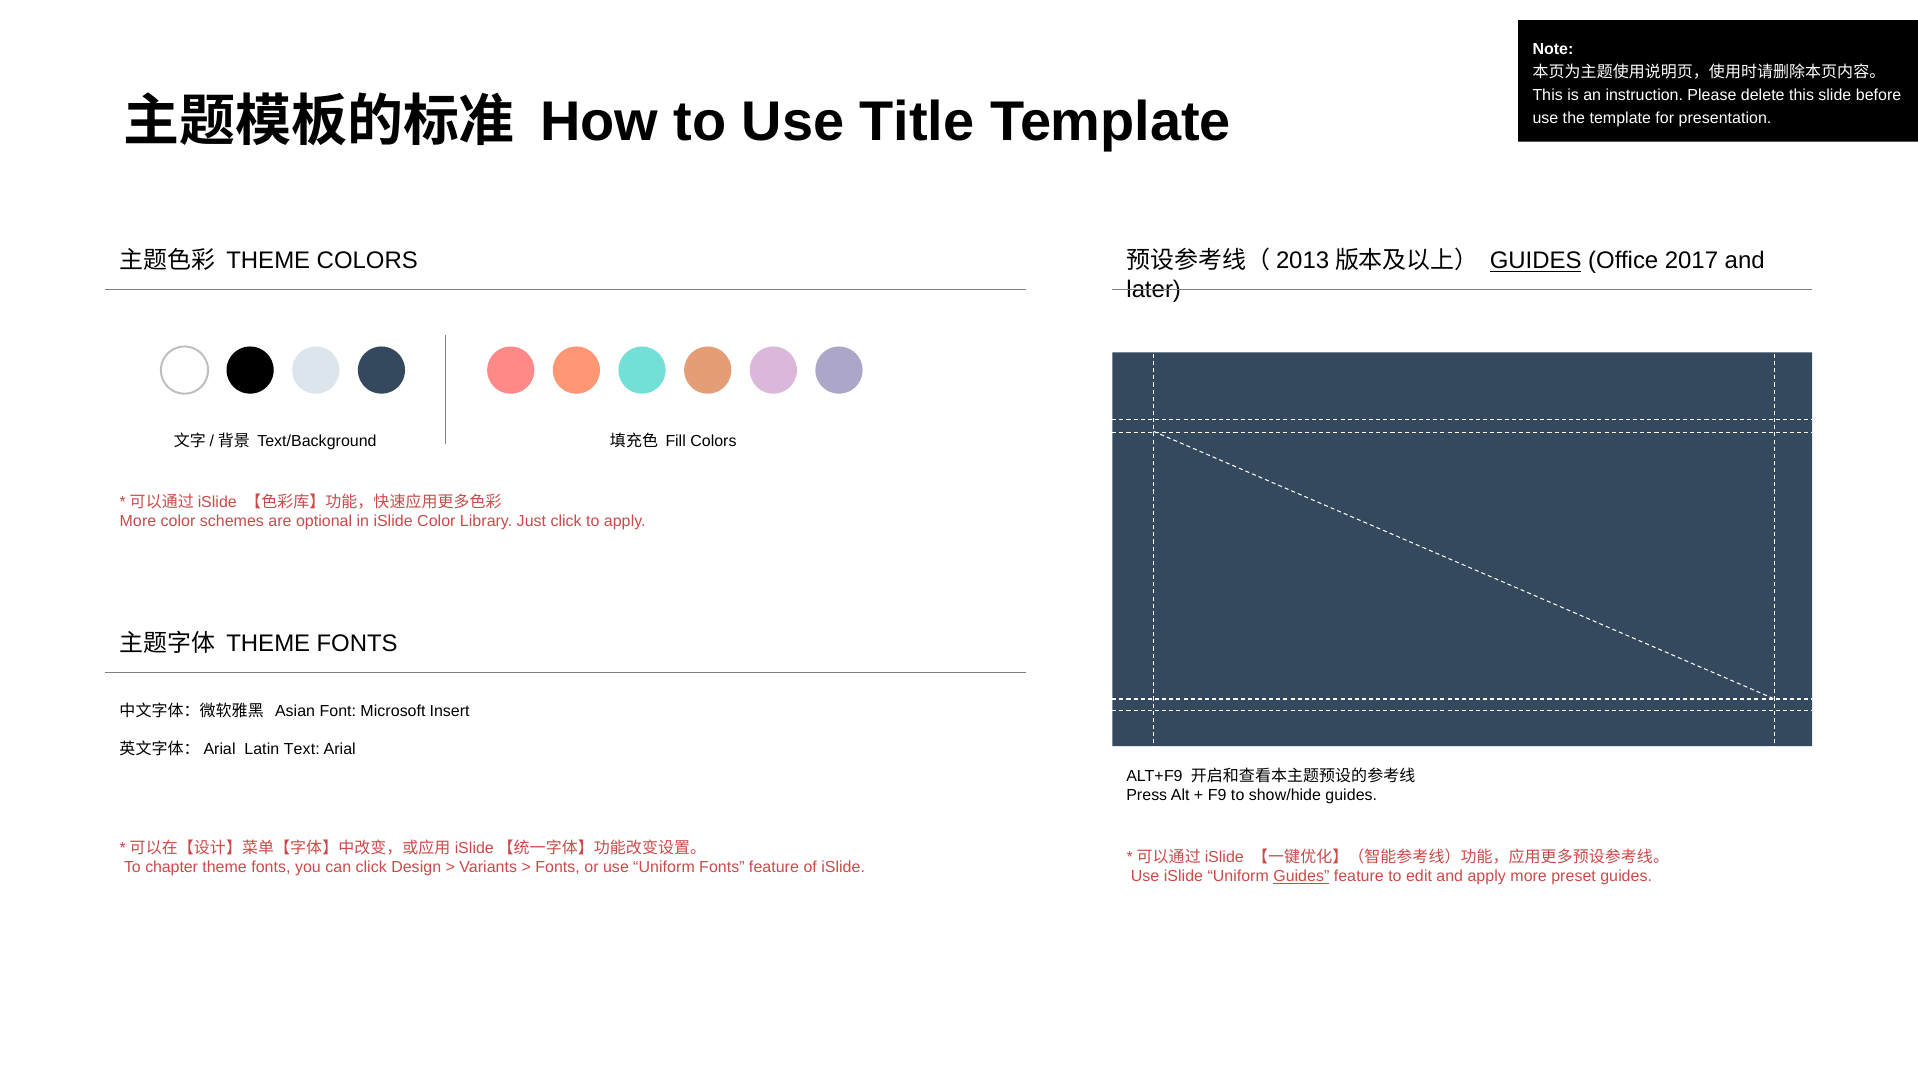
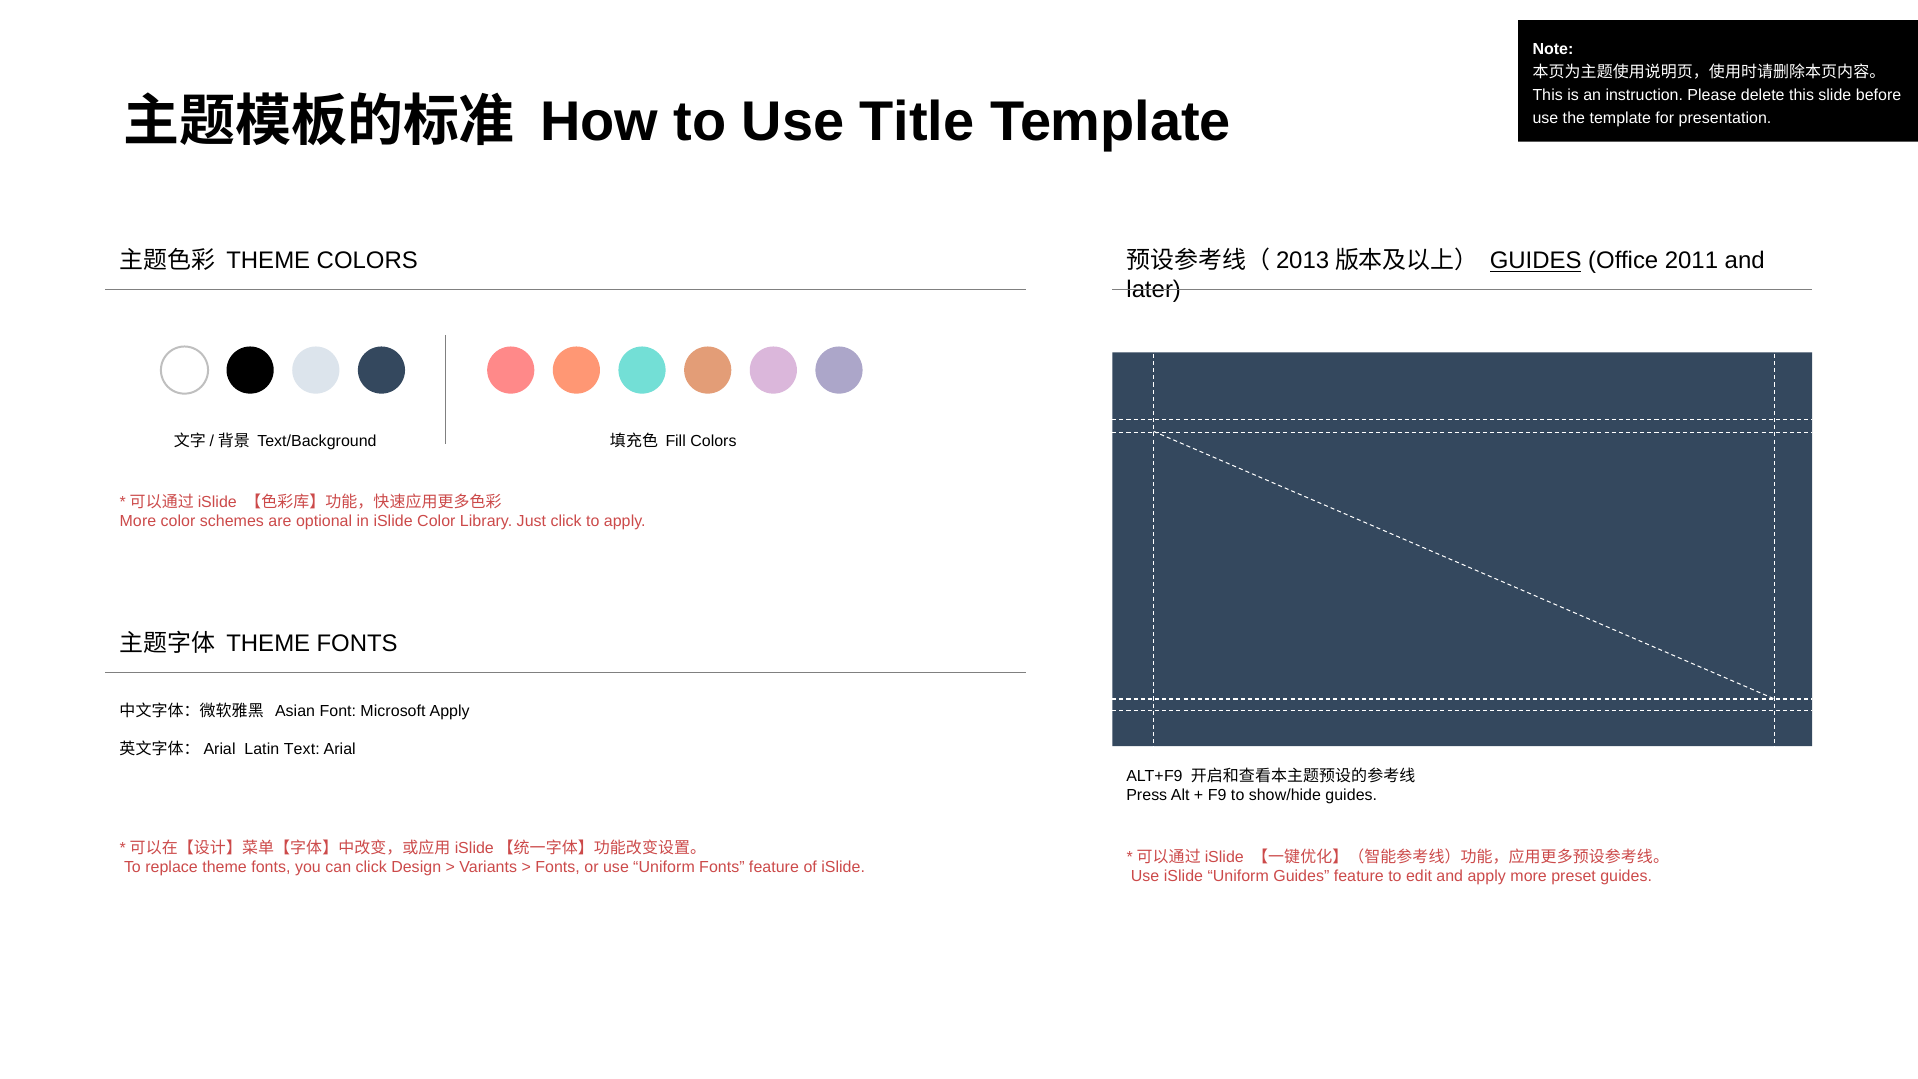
2017: 2017 -> 2011
Microsoft Insert: Insert -> Apply
chapter: chapter -> replace
Guides at (1301, 877) underline: present -> none
